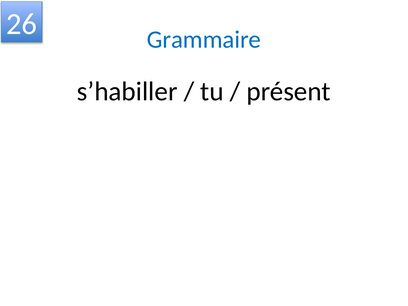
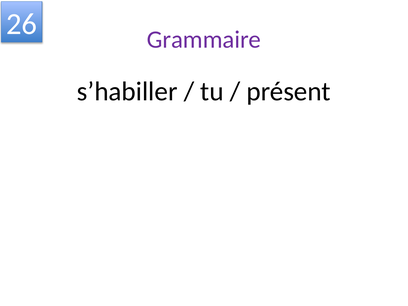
Grammaire colour: blue -> purple
